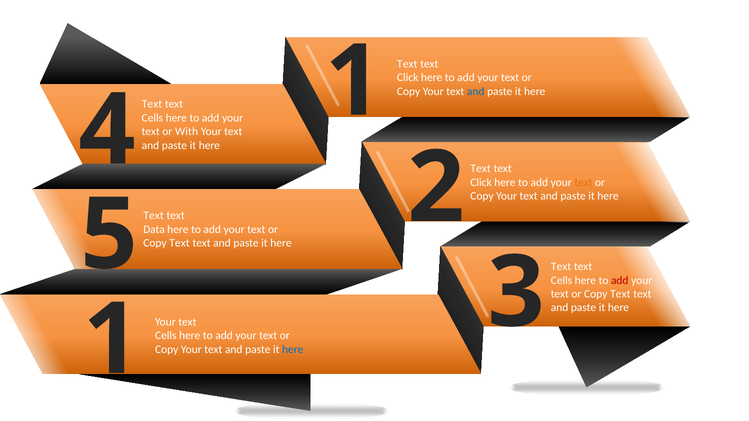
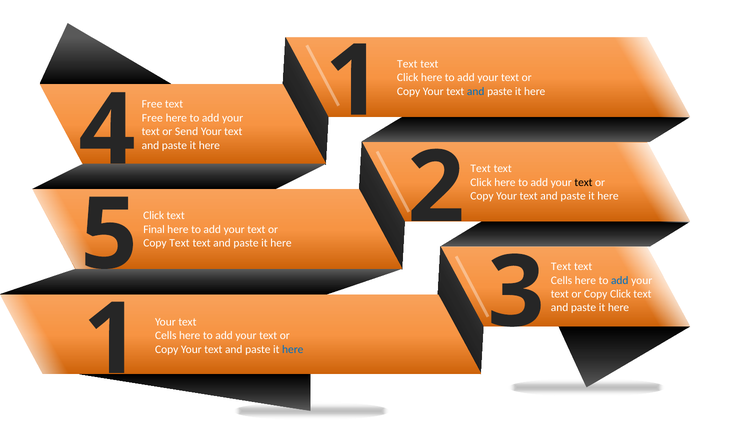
Text at (152, 104): Text -> Free
Cells at (152, 118): Cells -> Free
With: With -> Send
text at (583, 182) colour: orange -> black
Text at (154, 216): Text -> Click
Data: Data -> Final
add at (620, 280) colour: red -> blue
Text at (620, 294): Text -> Click
